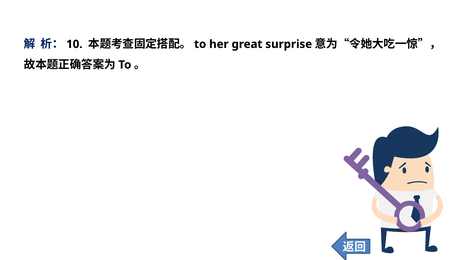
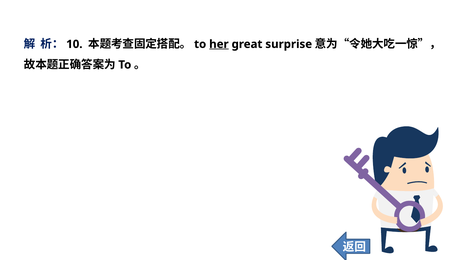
her underline: none -> present
